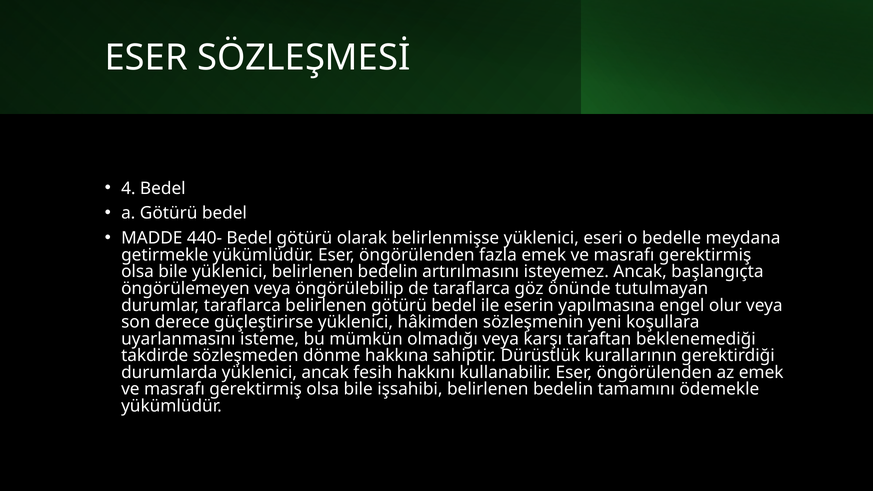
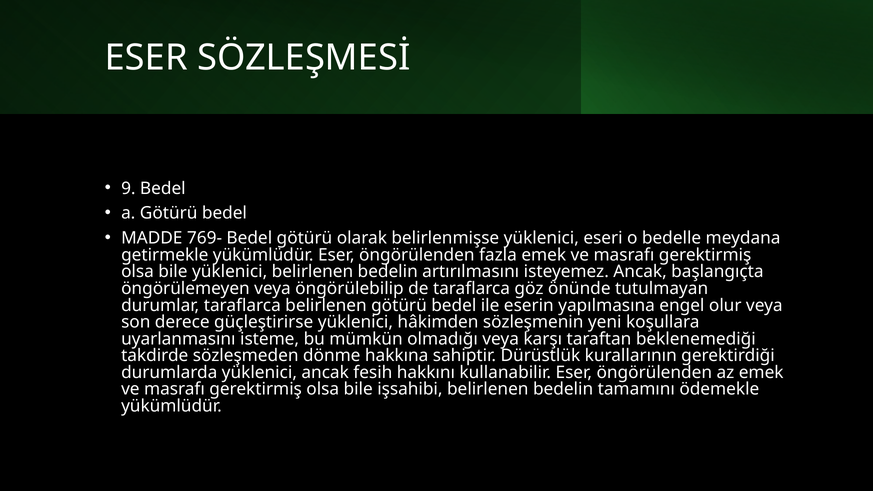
4: 4 -> 9
440-: 440- -> 769-
